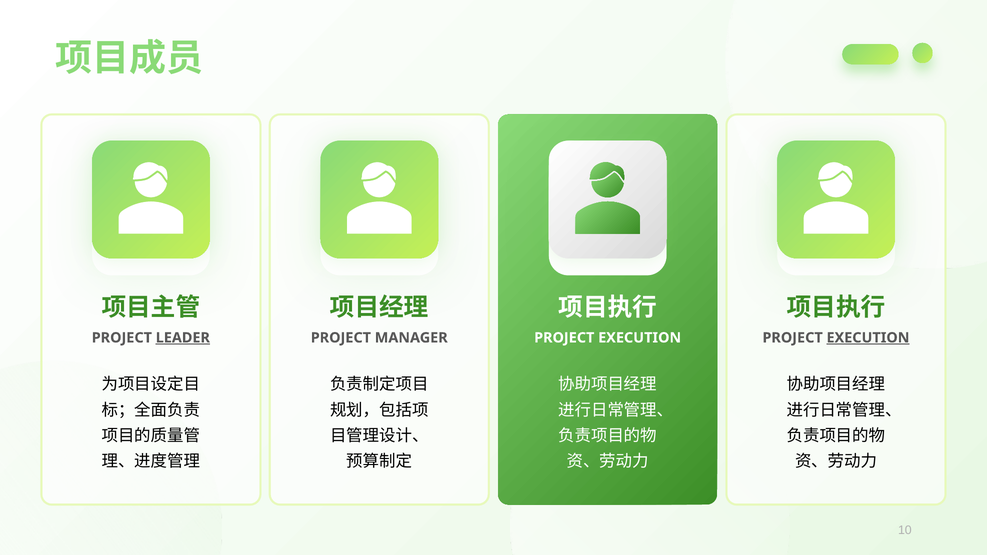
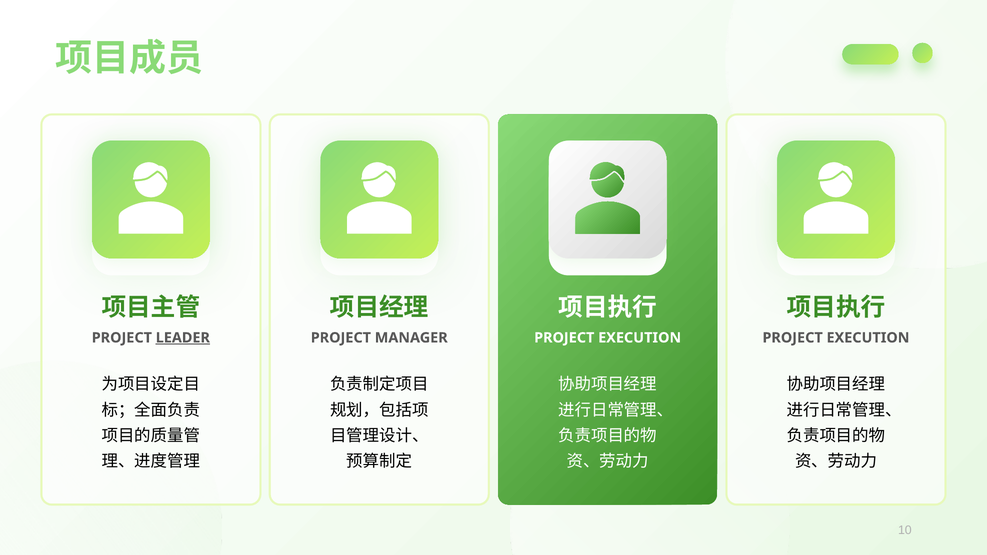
EXECUTION at (868, 338) underline: present -> none
